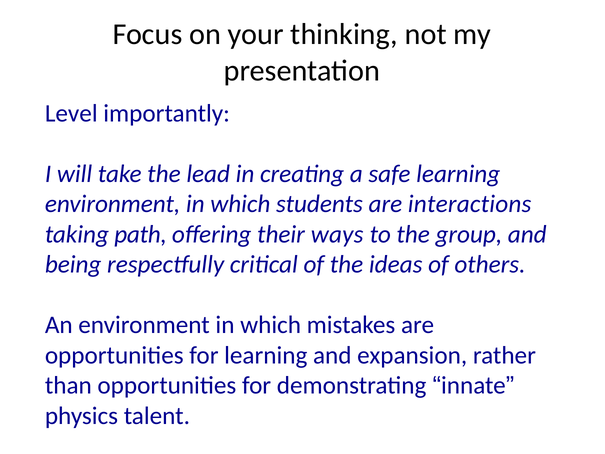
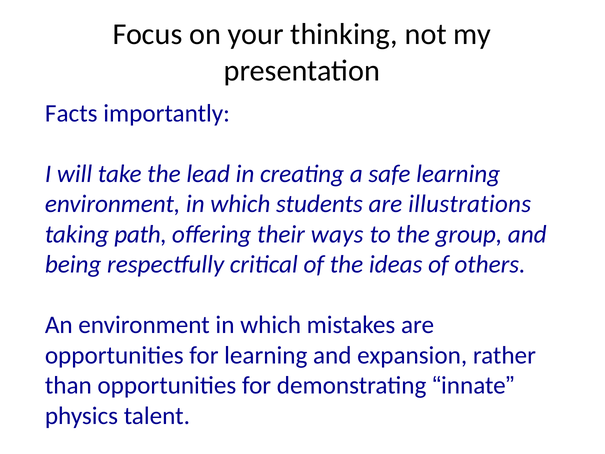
Level: Level -> Facts
interactions: interactions -> illustrations
